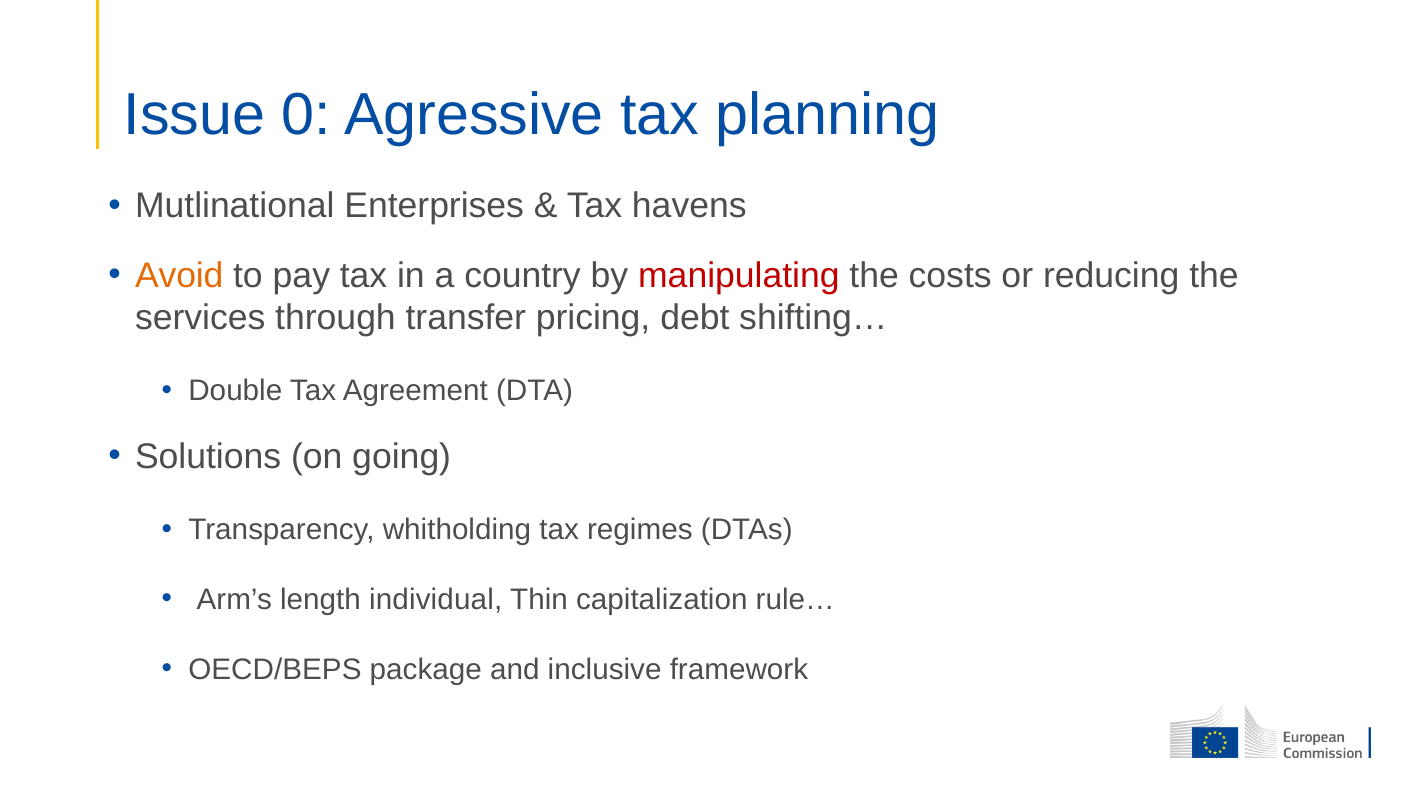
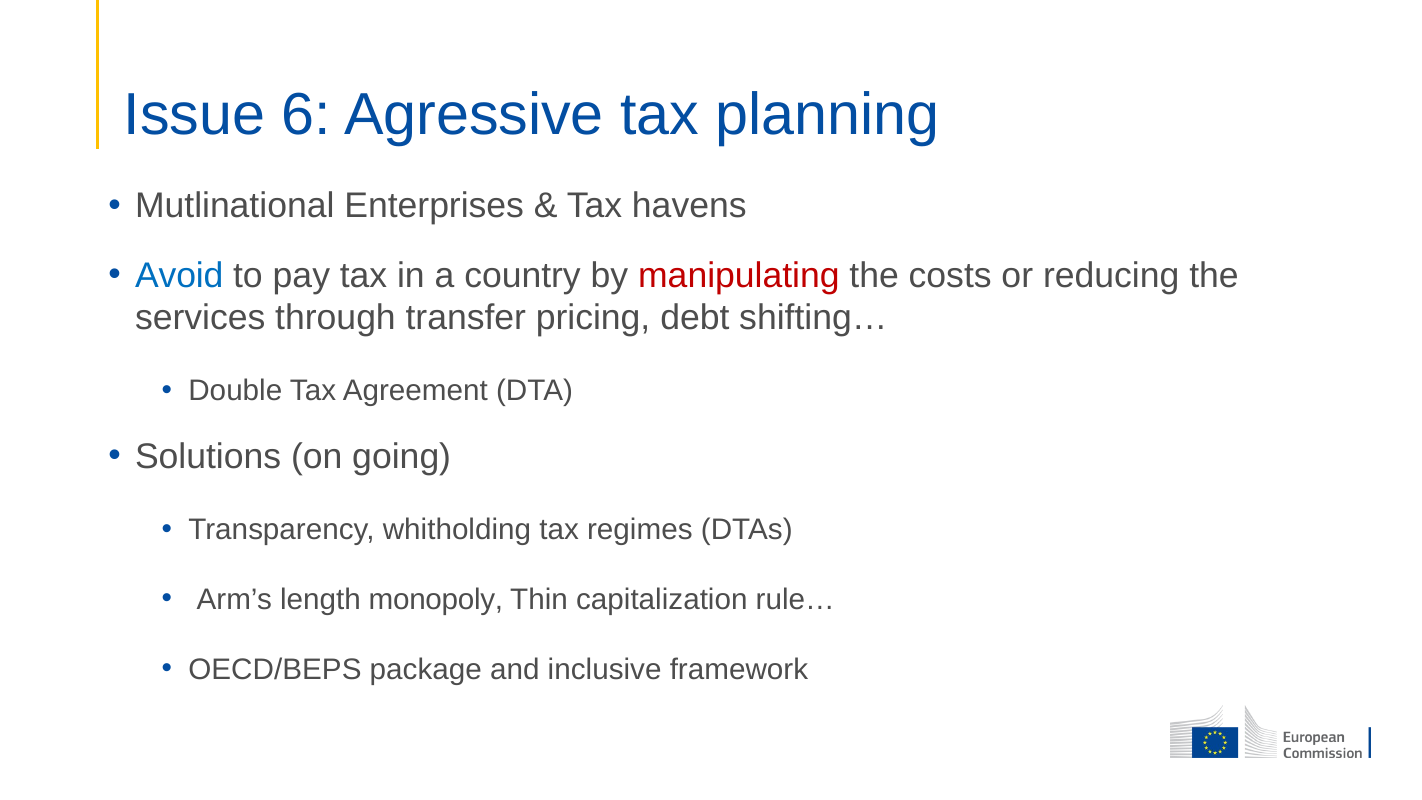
0: 0 -> 6
Avoid colour: orange -> blue
individual: individual -> monopoly
